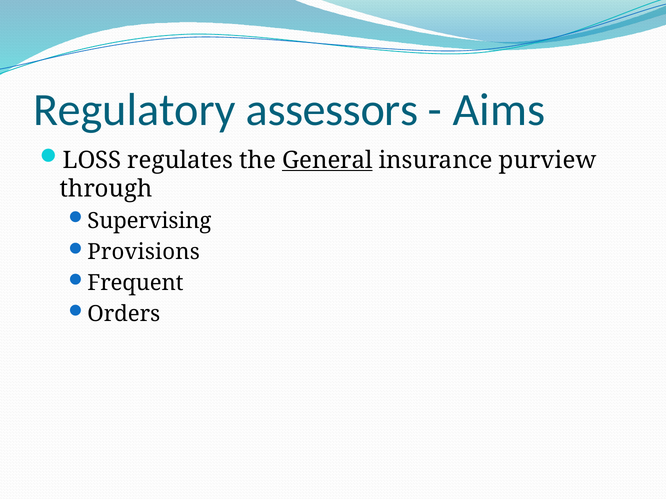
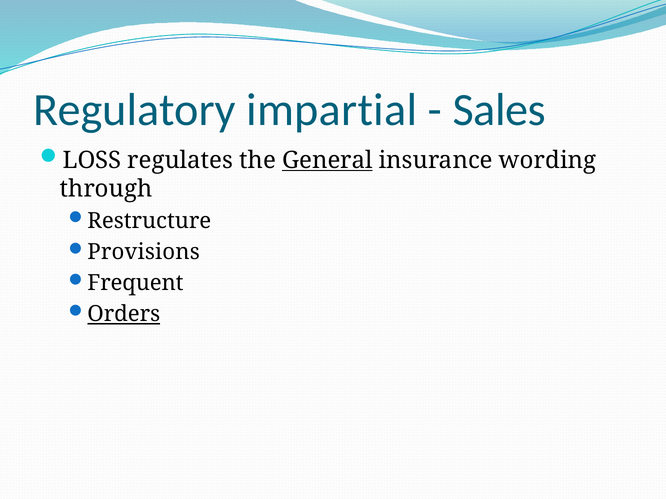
assessors: assessors -> impartial
Aims: Aims -> Sales
purview: purview -> wording
Supervising: Supervising -> Restructure
Orders underline: none -> present
